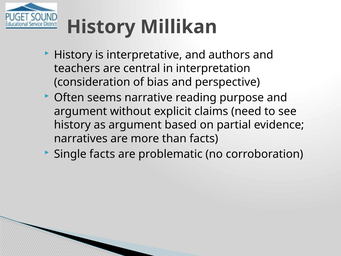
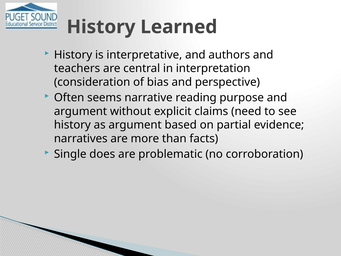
Millikan: Millikan -> Learned
Single facts: facts -> does
